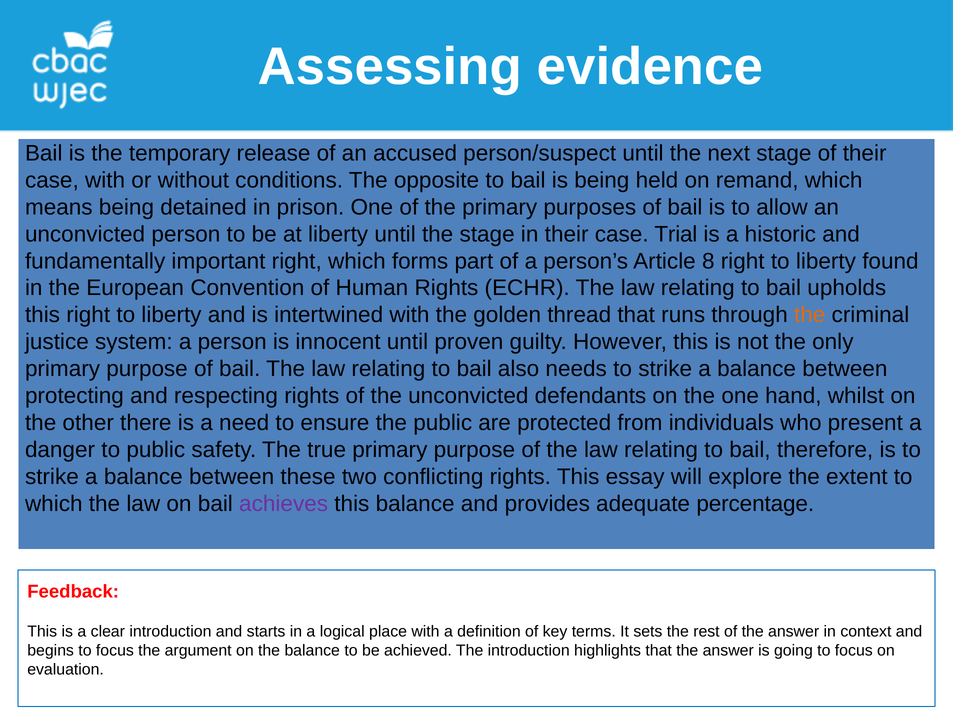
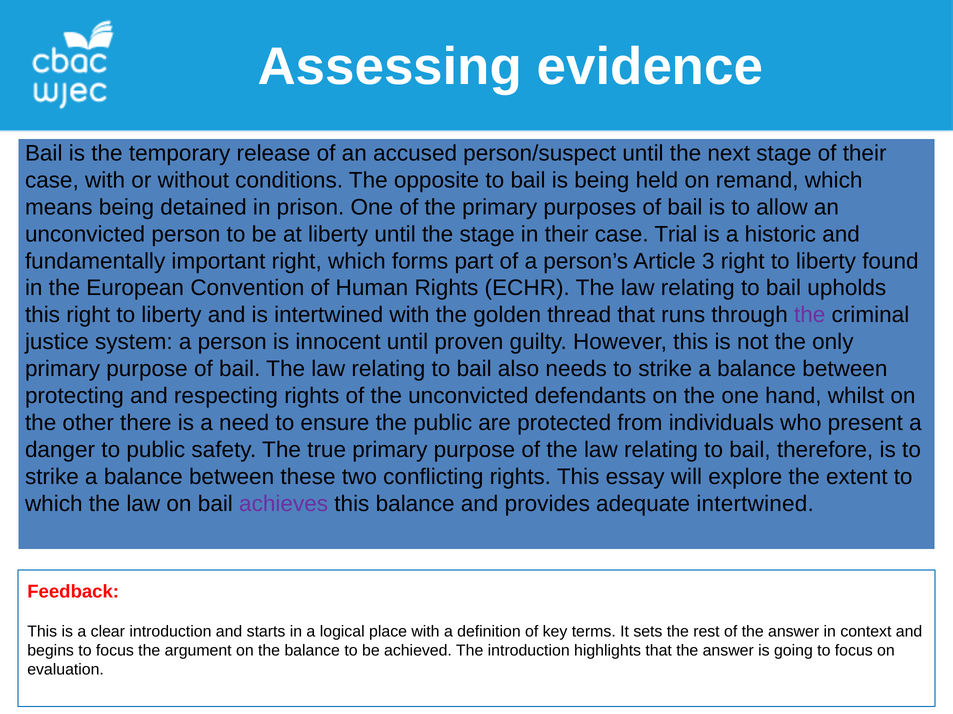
8: 8 -> 3
the at (810, 315) colour: orange -> purple
adequate percentage: percentage -> intertwined
